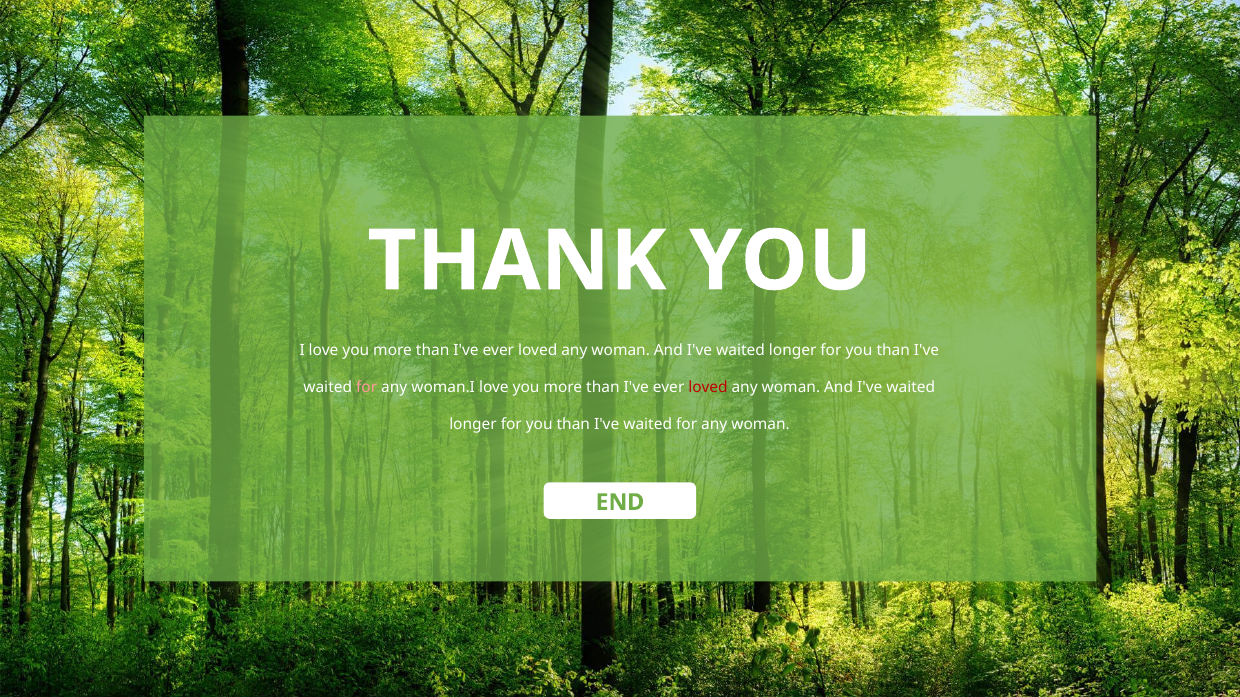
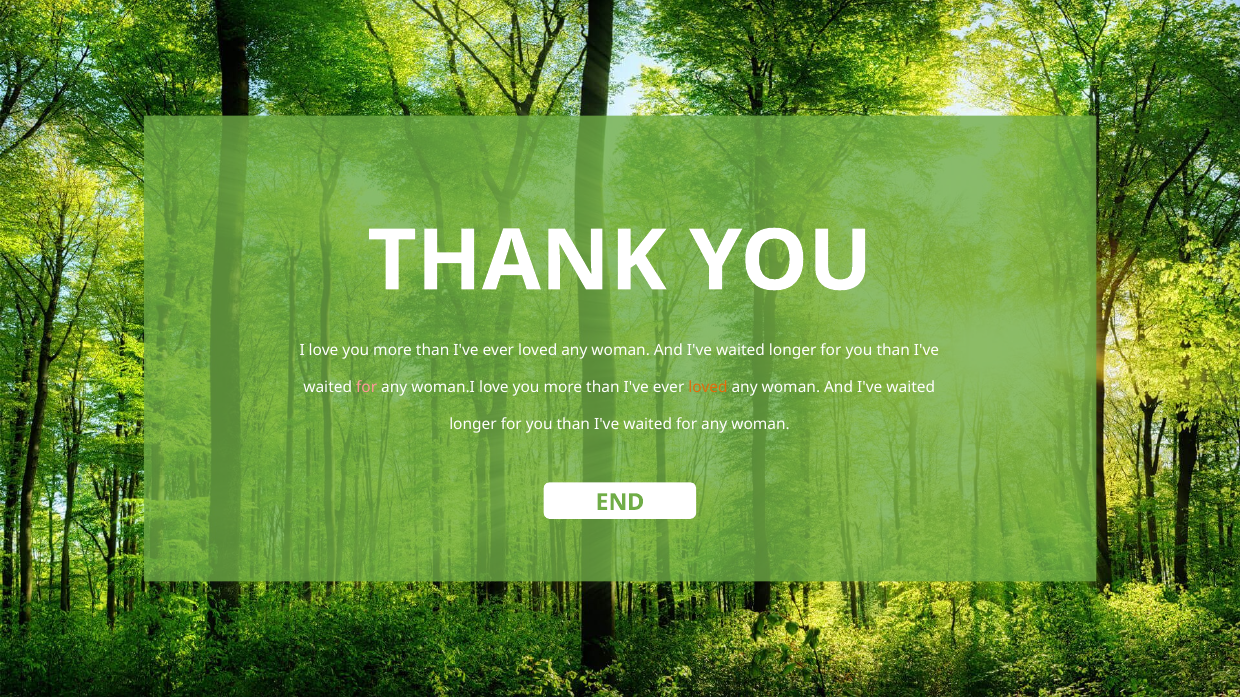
loved at (708, 388) colour: red -> orange
